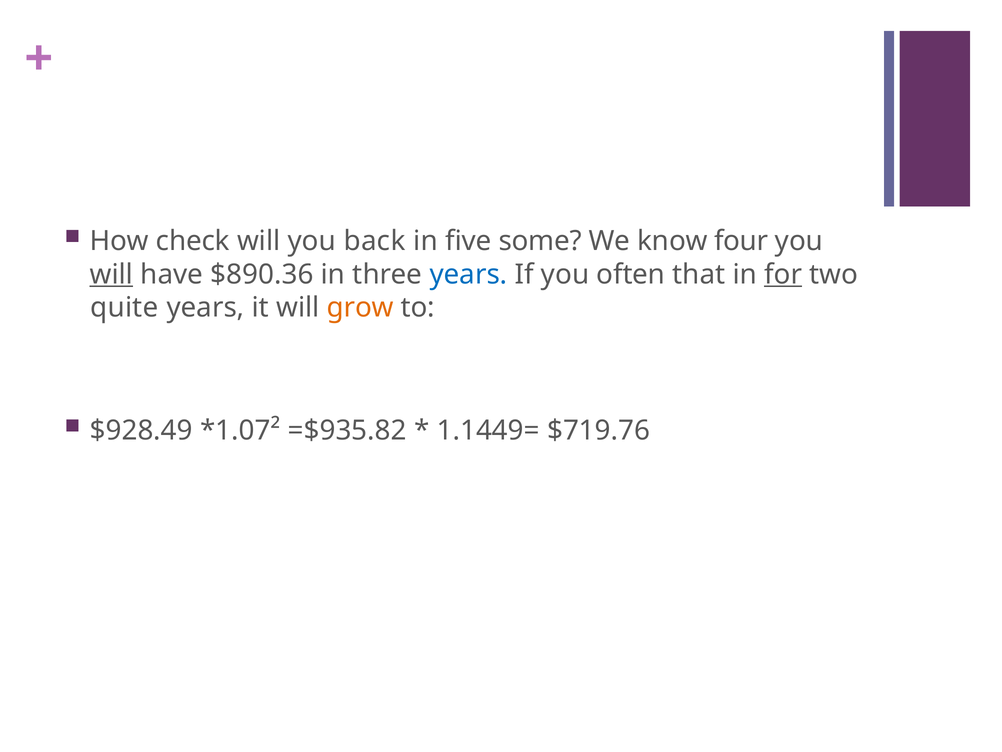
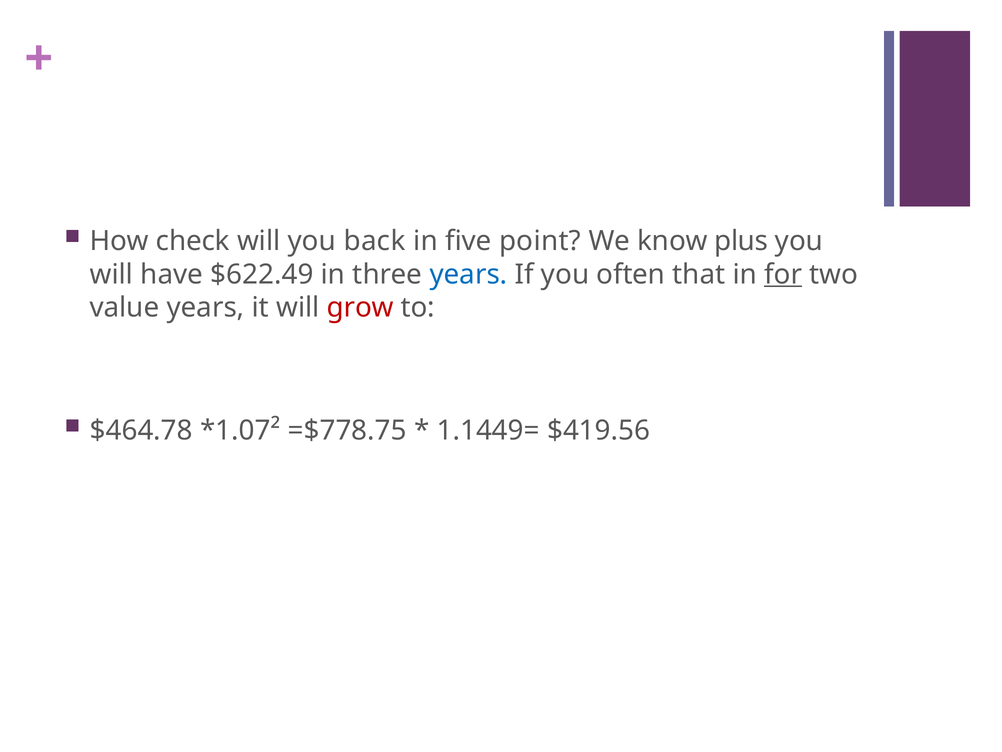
some: some -> point
four: four -> plus
will at (111, 274) underline: present -> none
$890.36: $890.36 -> $622.49
quite: quite -> value
grow colour: orange -> red
$928.49: $928.49 -> $464.78
=$935.82: =$935.82 -> =$778.75
$719.76: $719.76 -> $419.56
